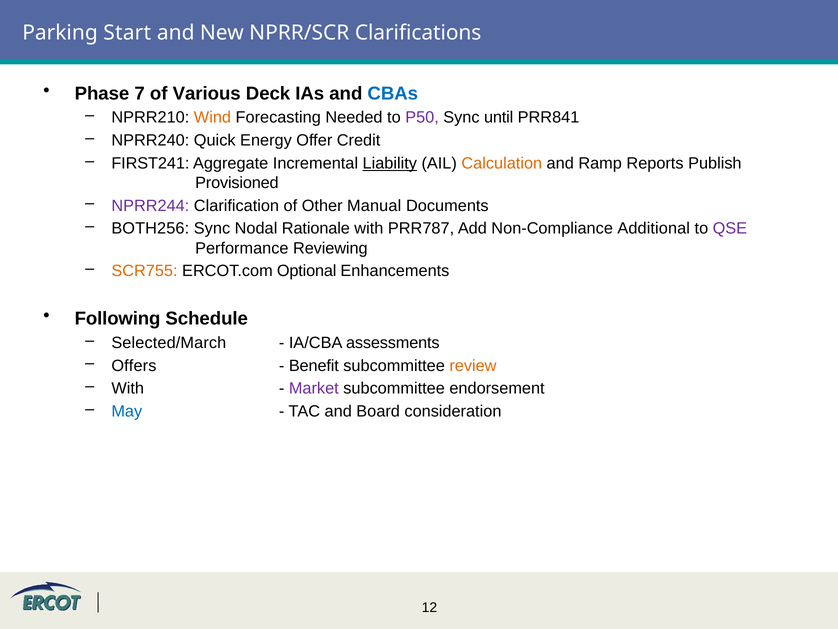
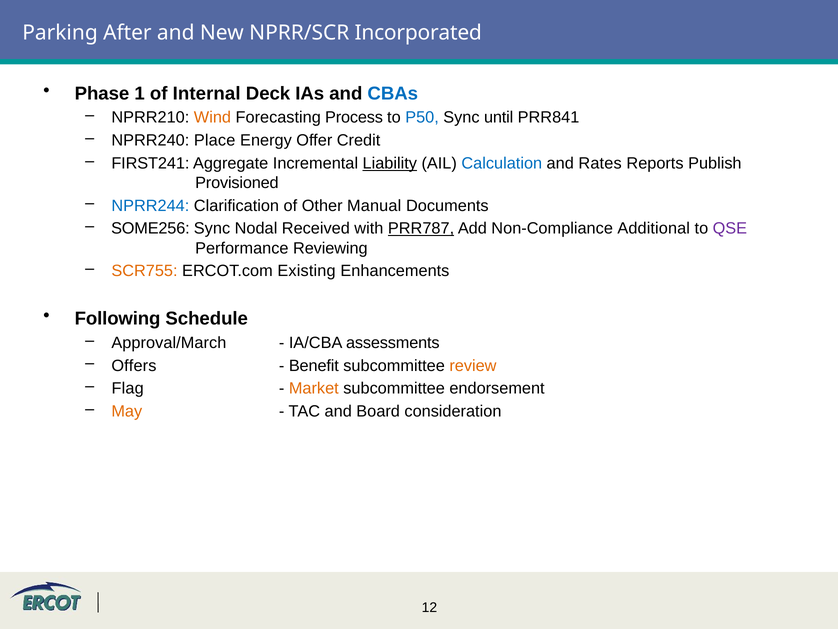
Start: Start -> After
Clarifications: Clarifications -> Incorporated
7: 7 -> 1
Various: Various -> Internal
Needed: Needed -> Process
P50 colour: purple -> blue
Quick: Quick -> Place
Calculation colour: orange -> blue
Ramp: Ramp -> Rates
NPRR244 colour: purple -> blue
BOTH256: BOTH256 -> SOME256
Rationale: Rationale -> Received
PRR787 underline: none -> present
Optional: Optional -> Existing
Selected/March: Selected/March -> Approval/March
With at (128, 388): With -> Flag
Market colour: purple -> orange
May colour: blue -> orange
